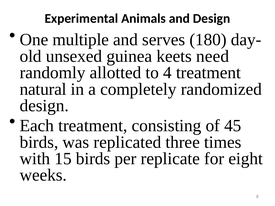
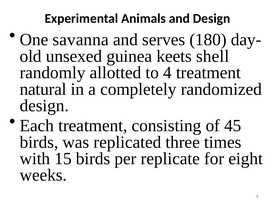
multiple: multiple -> savanna
need: need -> shell
